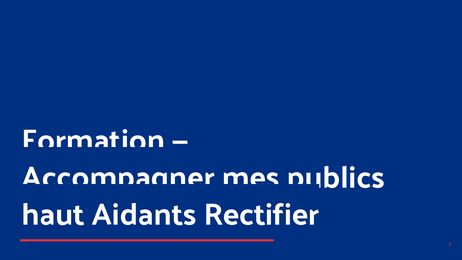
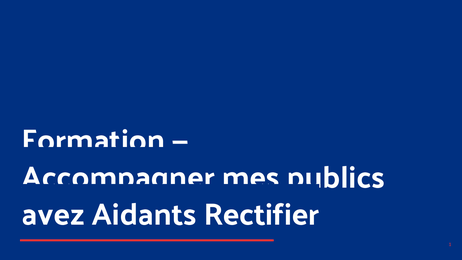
haut: haut -> avez
